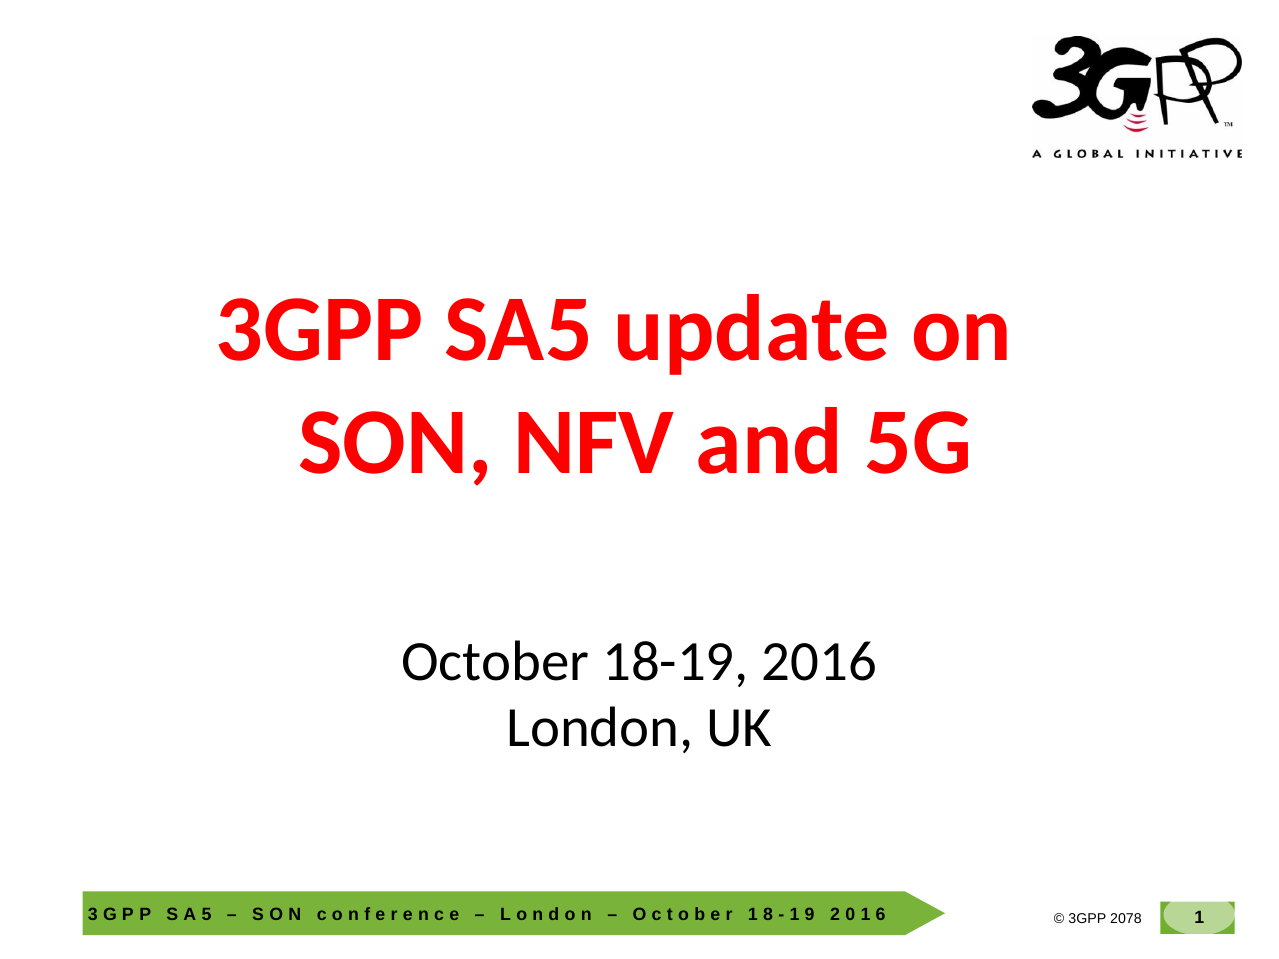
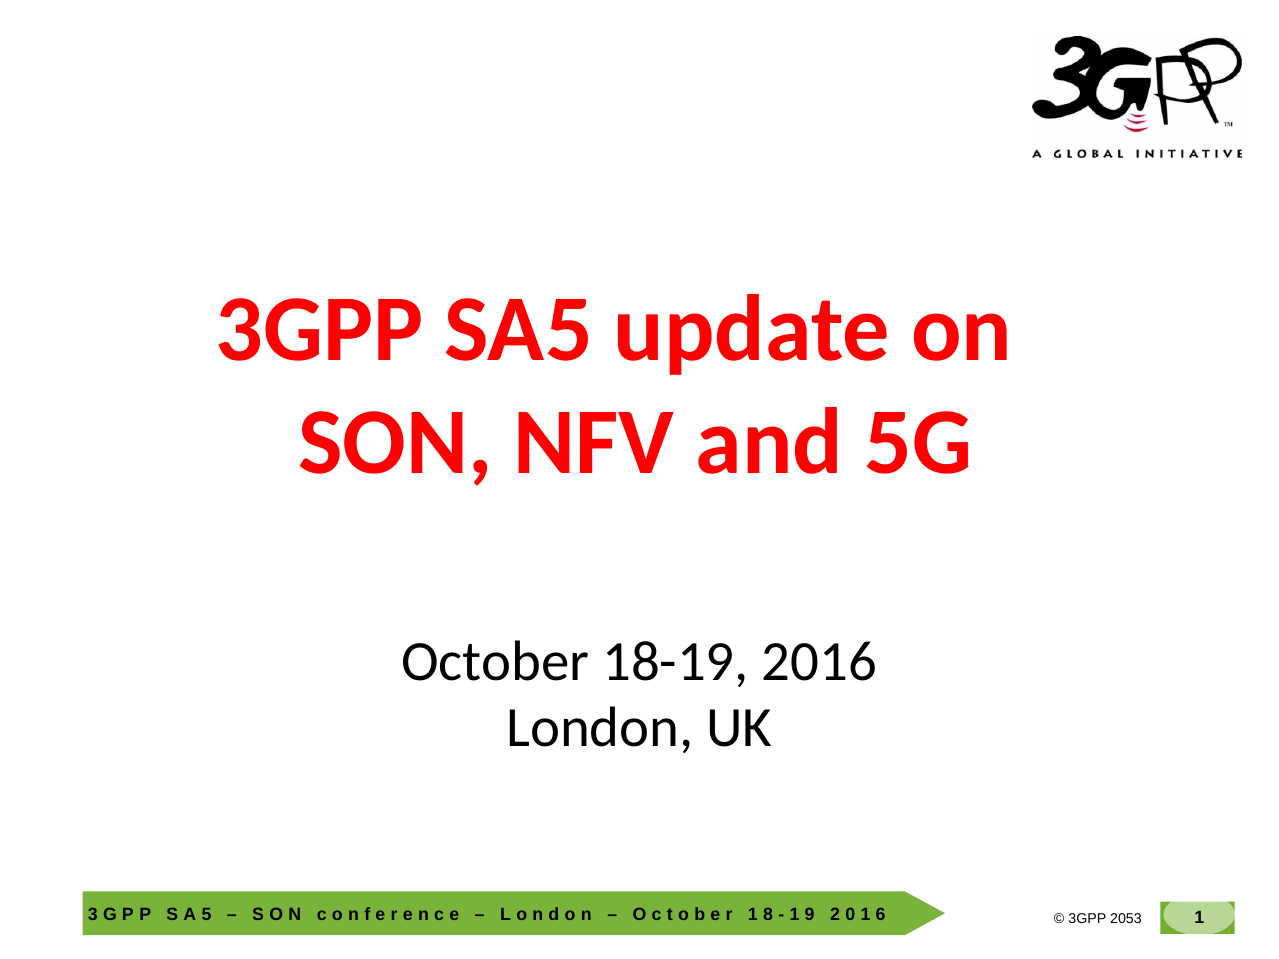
2078: 2078 -> 2053
